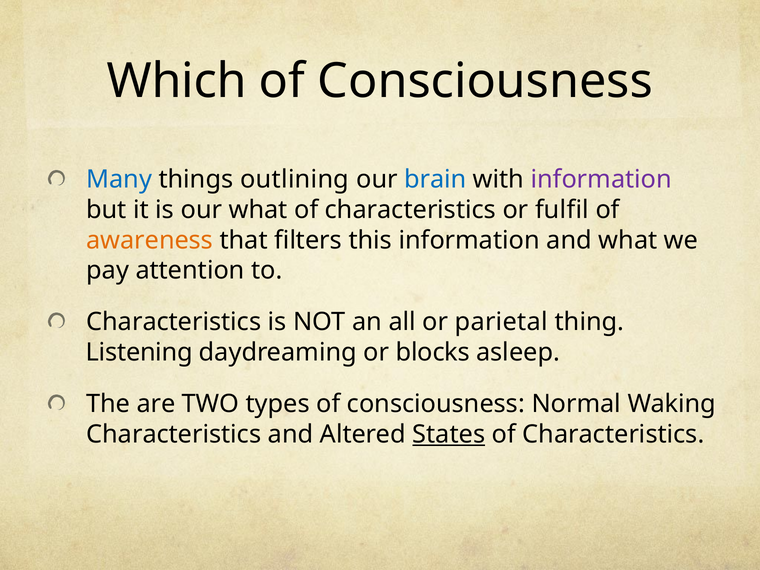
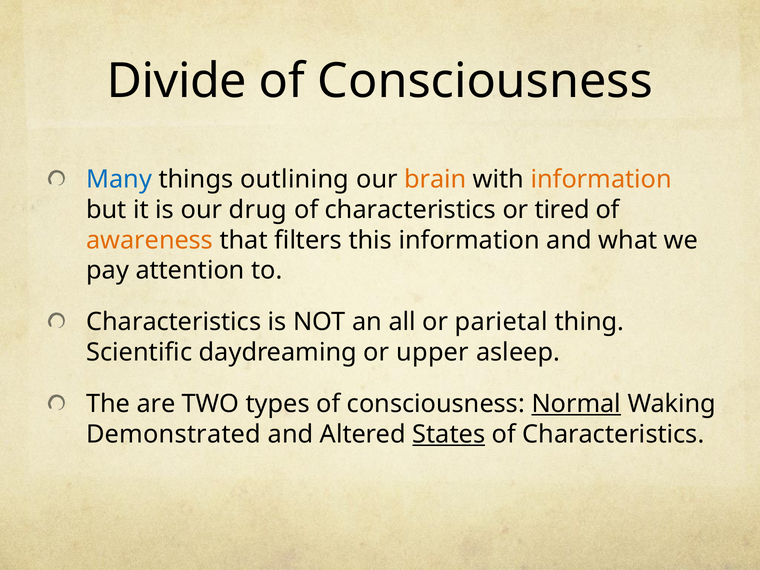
Which: Which -> Divide
brain colour: blue -> orange
information at (601, 179) colour: purple -> orange
our what: what -> drug
fulfil: fulfil -> tired
Listening: Listening -> Scientific
blocks: blocks -> upper
Normal underline: none -> present
Characteristics at (174, 434): Characteristics -> Demonstrated
